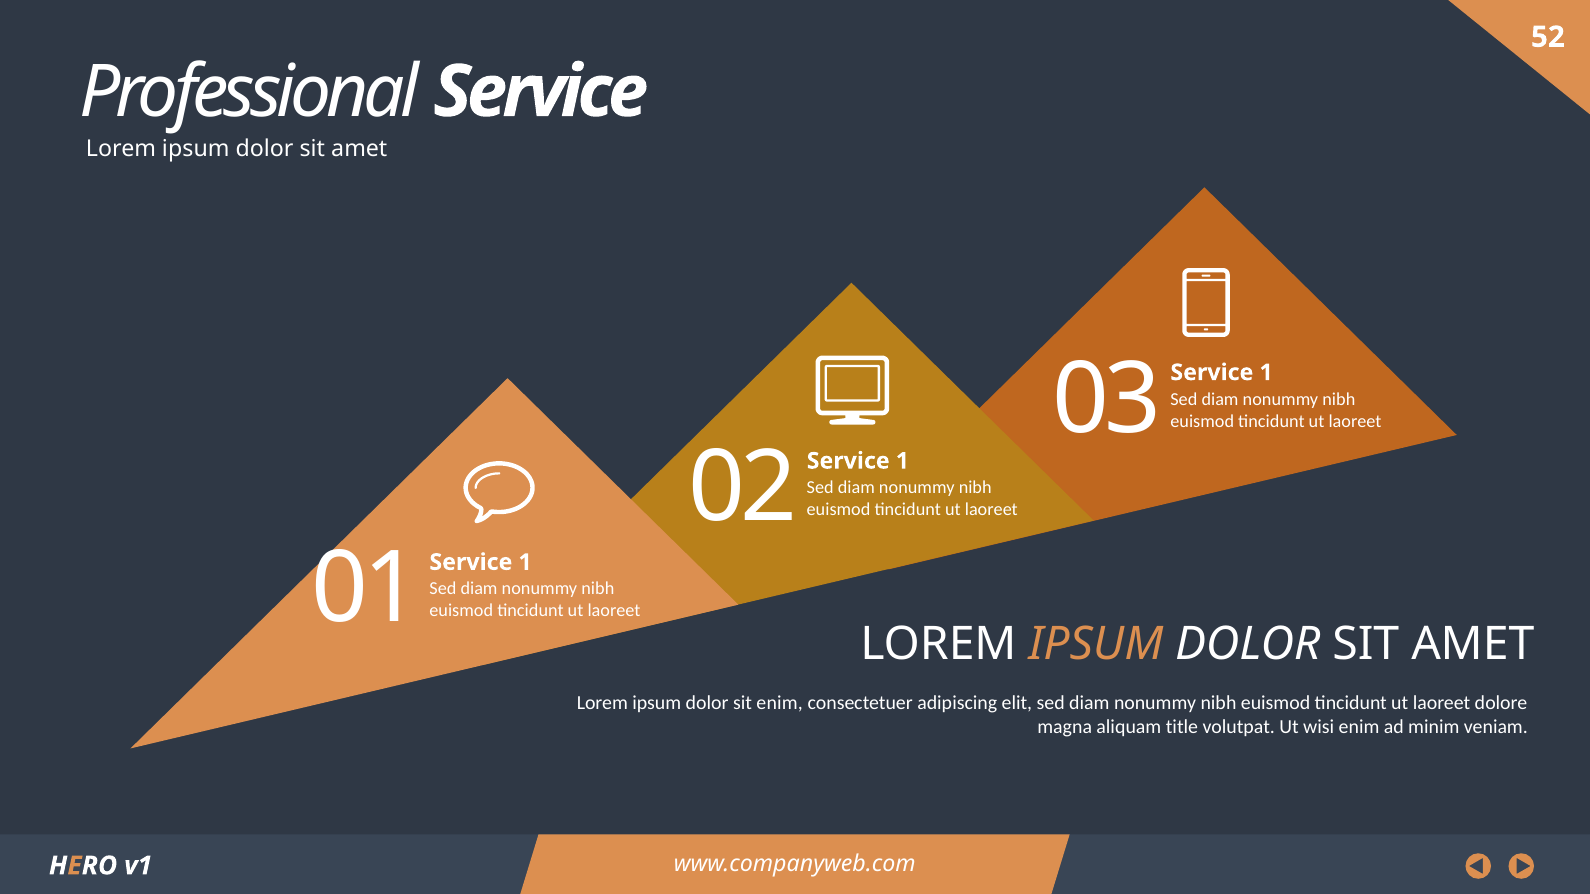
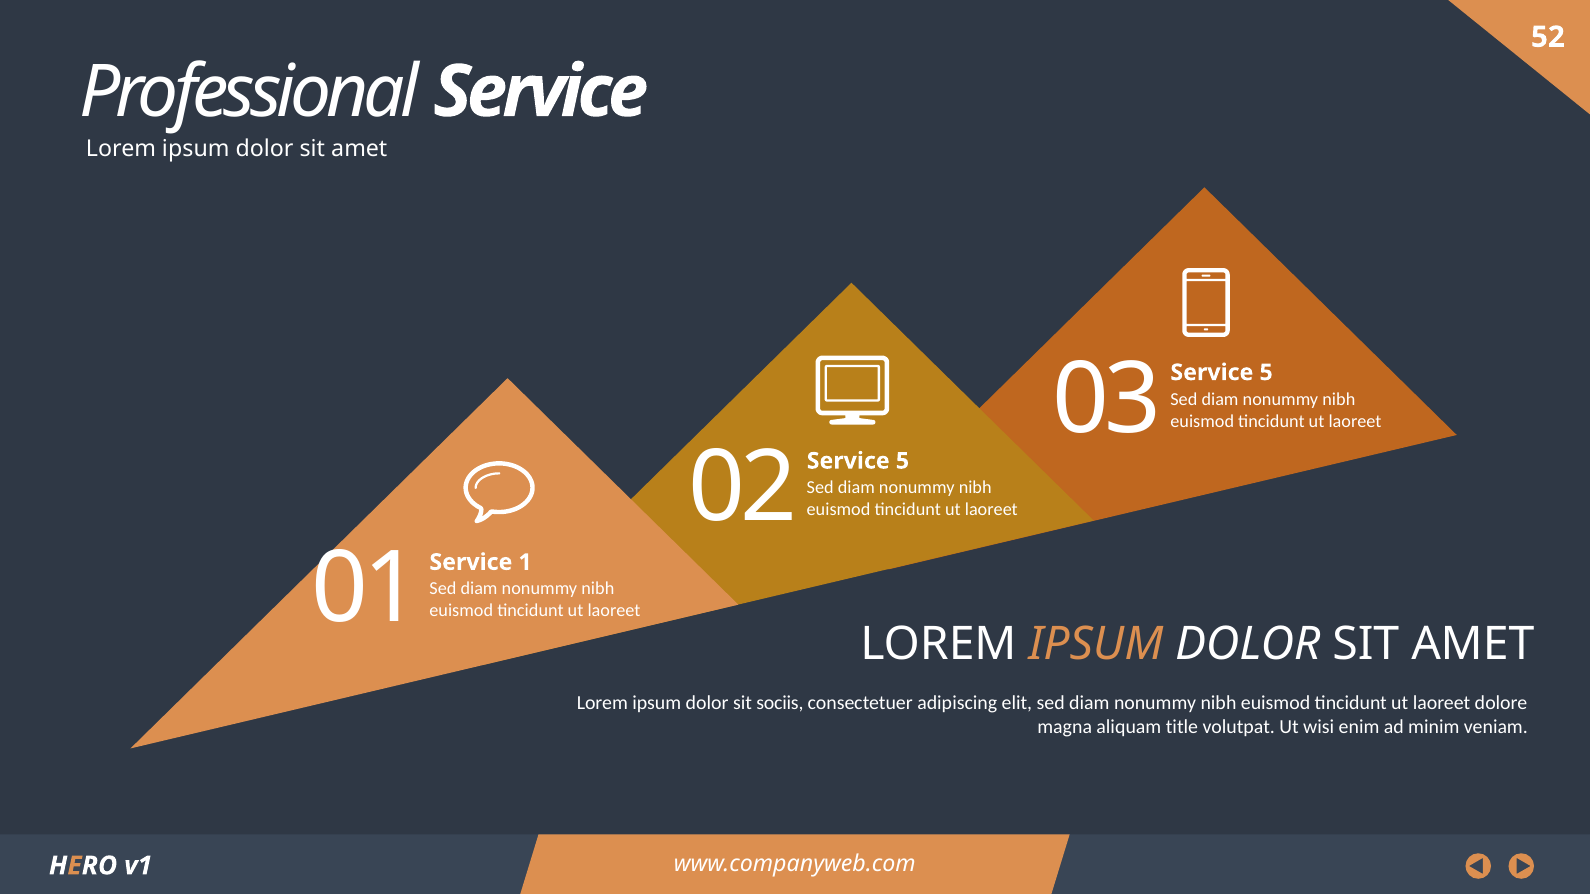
1 at (1266, 373): 1 -> 5
1 at (902, 461): 1 -> 5
sit enim: enim -> sociis
